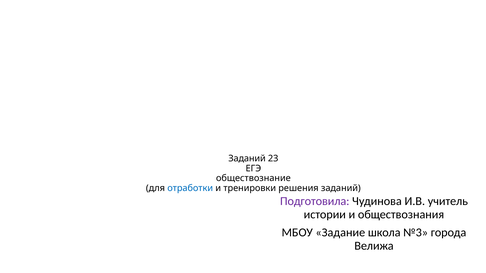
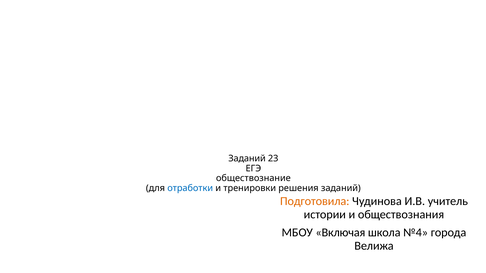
Подготовила colour: purple -> orange
Задание: Задание -> Включая
№3: №3 -> №4
